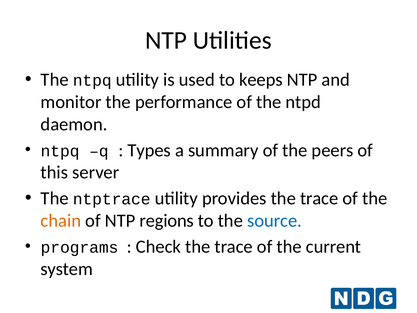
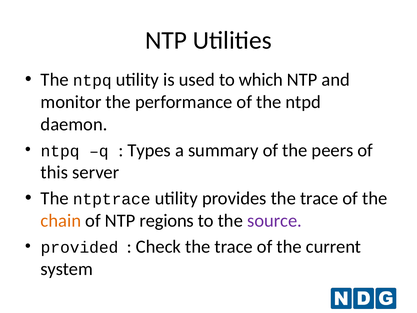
keeps: keeps -> which
source colour: blue -> purple
programs: programs -> provided
